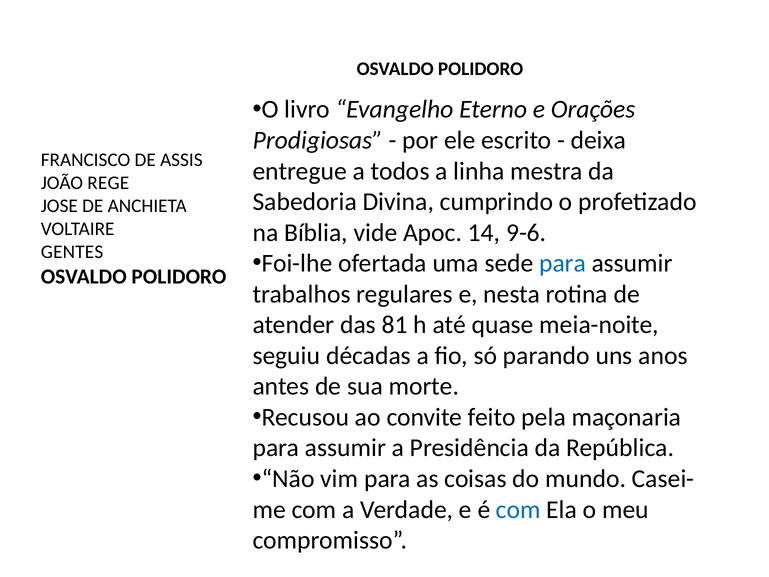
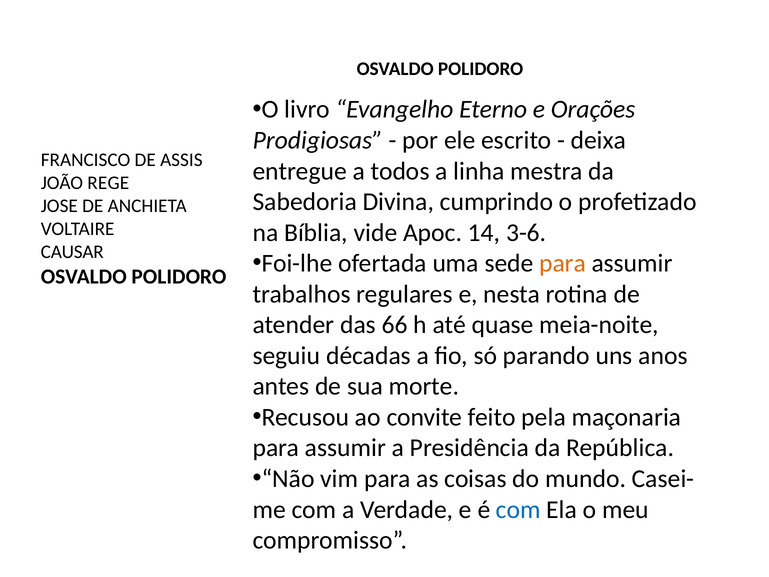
9-6: 9-6 -> 3-6
GENTES: GENTES -> CAUSAR
para at (563, 263) colour: blue -> orange
81: 81 -> 66
